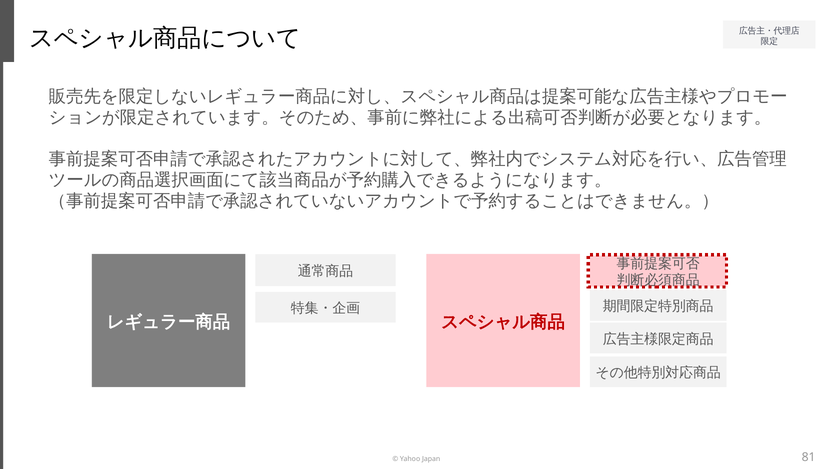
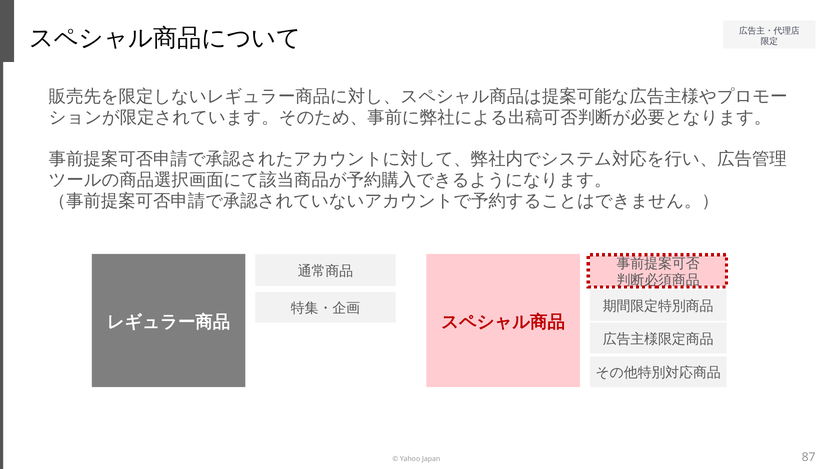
81: 81 -> 87
